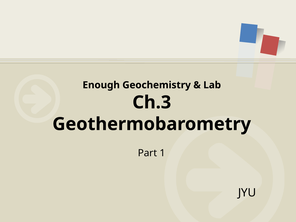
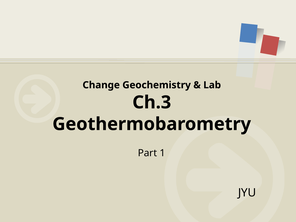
Enough: Enough -> Change
